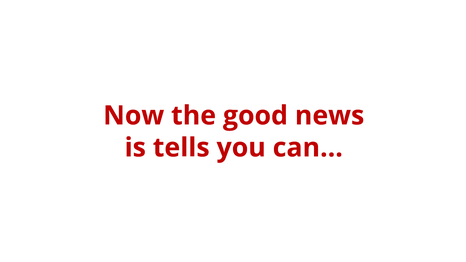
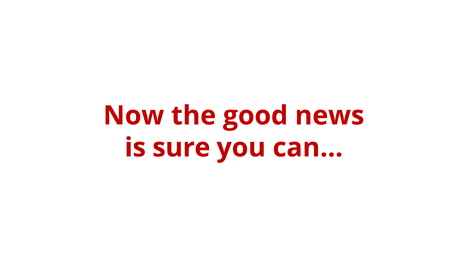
tells: tells -> sure
